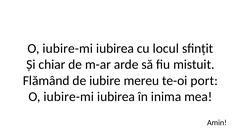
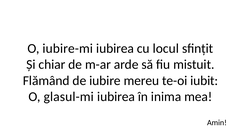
port: port -> iubit
iubire-mi at (69, 96): iubire-mi -> glasul-mi
